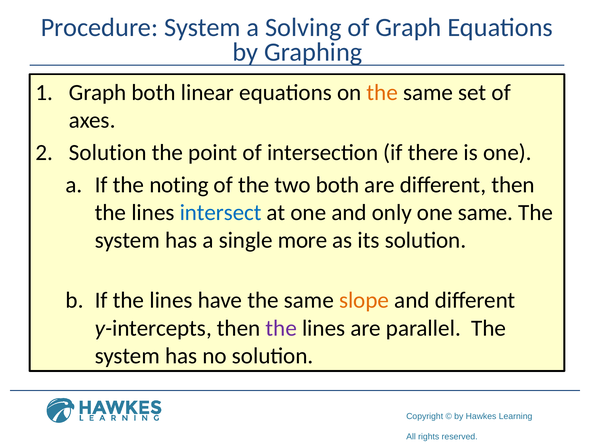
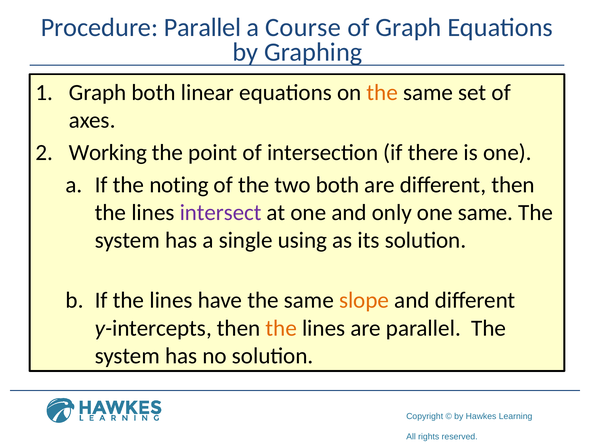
Procedure System: System -> Parallel
Solving: Solving -> Course
Solution at (108, 153): Solution -> Working
intersect colour: blue -> purple
more: more -> using
the at (281, 328) colour: purple -> orange
